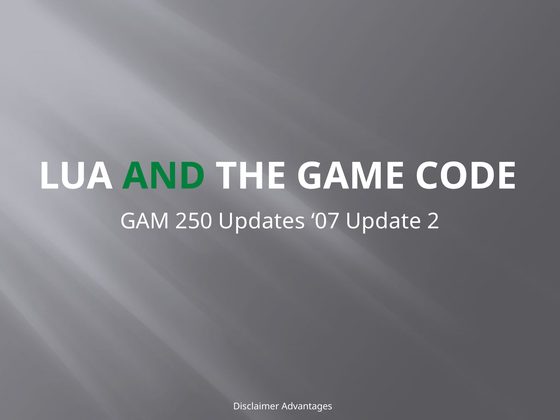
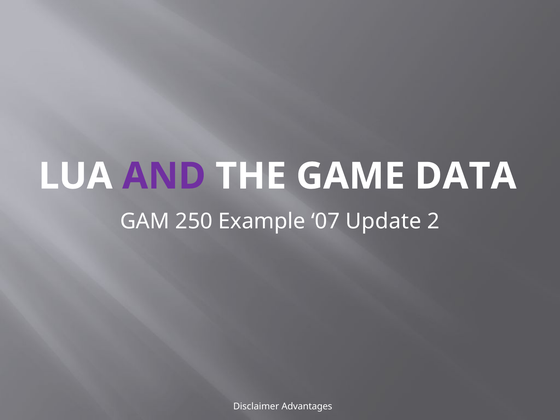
AND colour: green -> purple
CODE: CODE -> DATA
Updates: Updates -> Example
